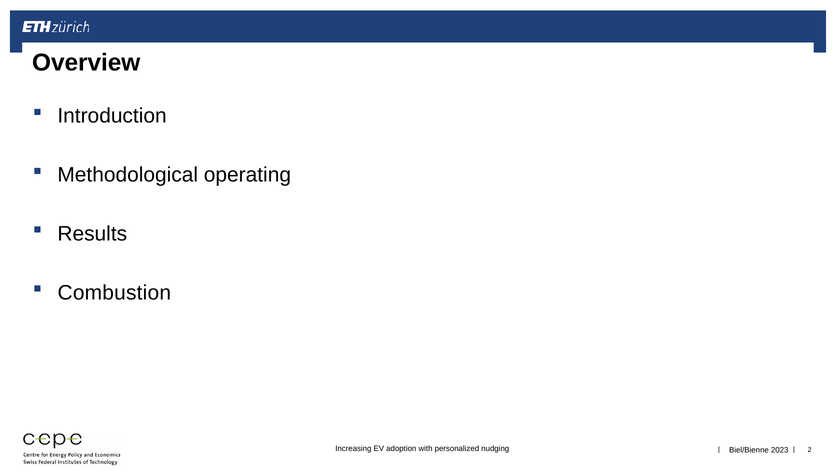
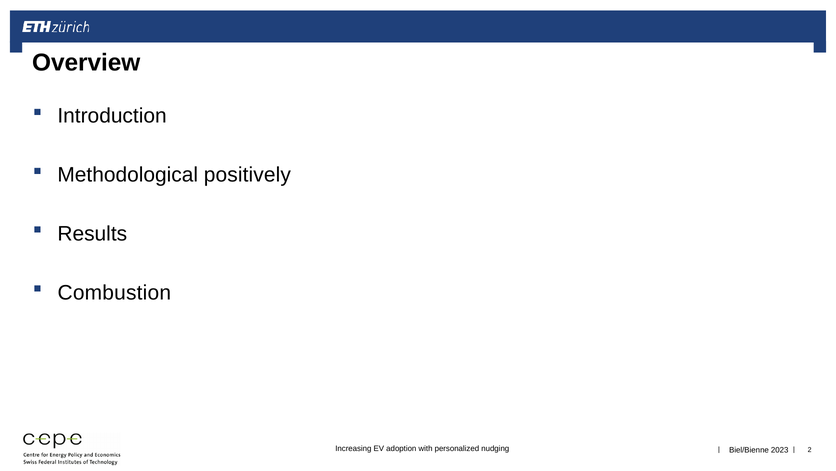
operating: operating -> positively
